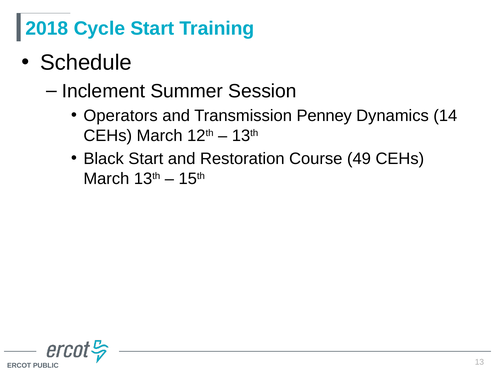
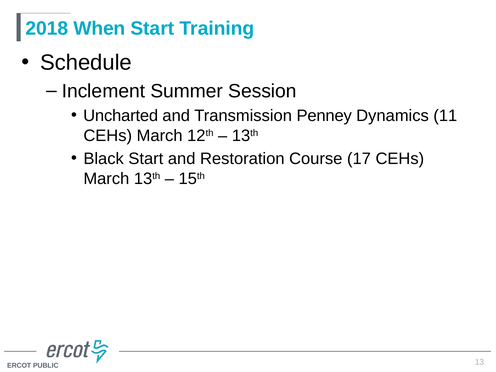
Cycle: Cycle -> When
Operators: Operators -> Uncharted
14: 14 -> 11
49: 49 -> 17
